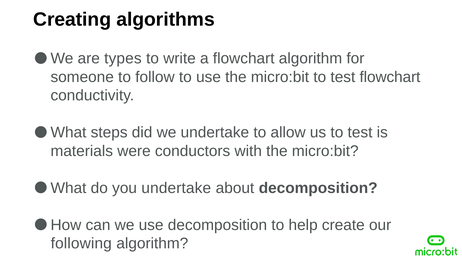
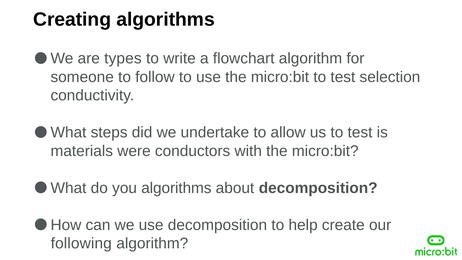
test flowchart: flowchart -> selection
you undertake: undertake -> algorithms
